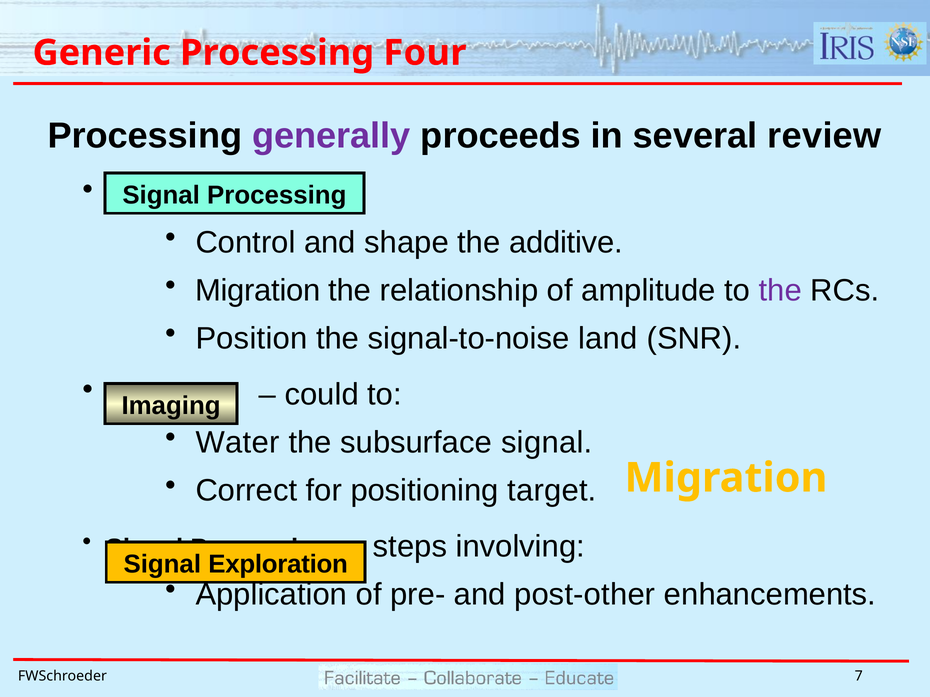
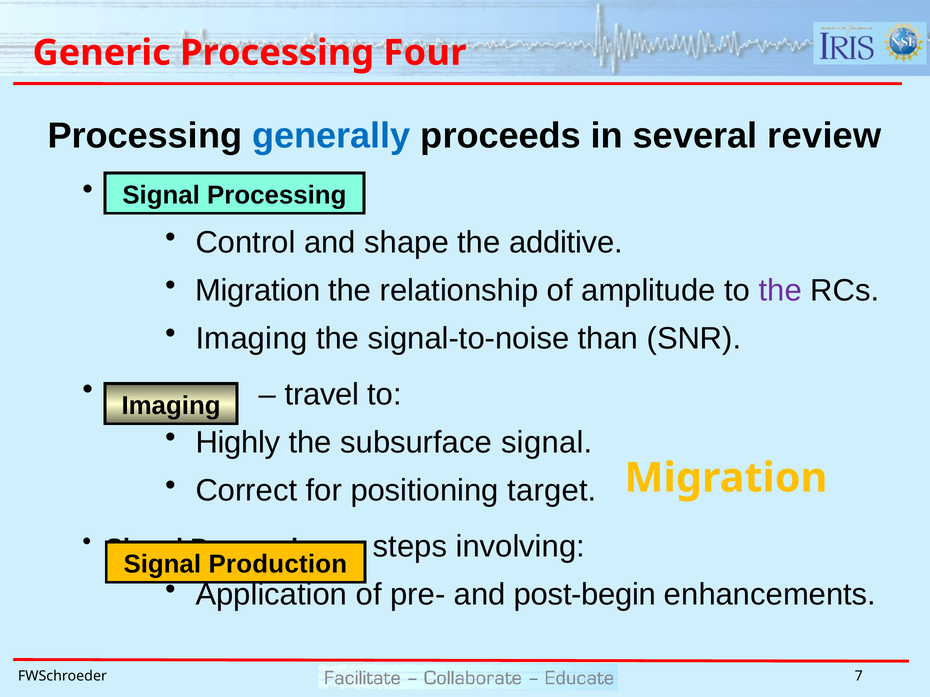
generally colour: purple -> blue
Position at (251, 339): Position -> Imaging
land: land -> than
could: could -> travel
Water: Water -> Highly
Exploration: Exploration -> Production
post-other: post-other -> post-begin
